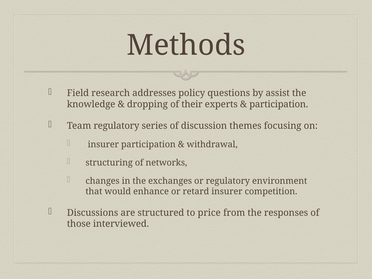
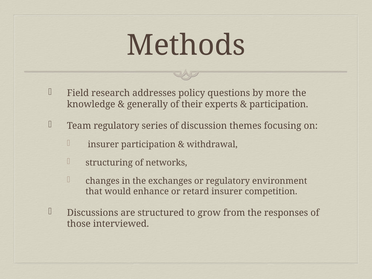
assist: assist -> more
dropping: dropping -> generally
price: price -> grow
